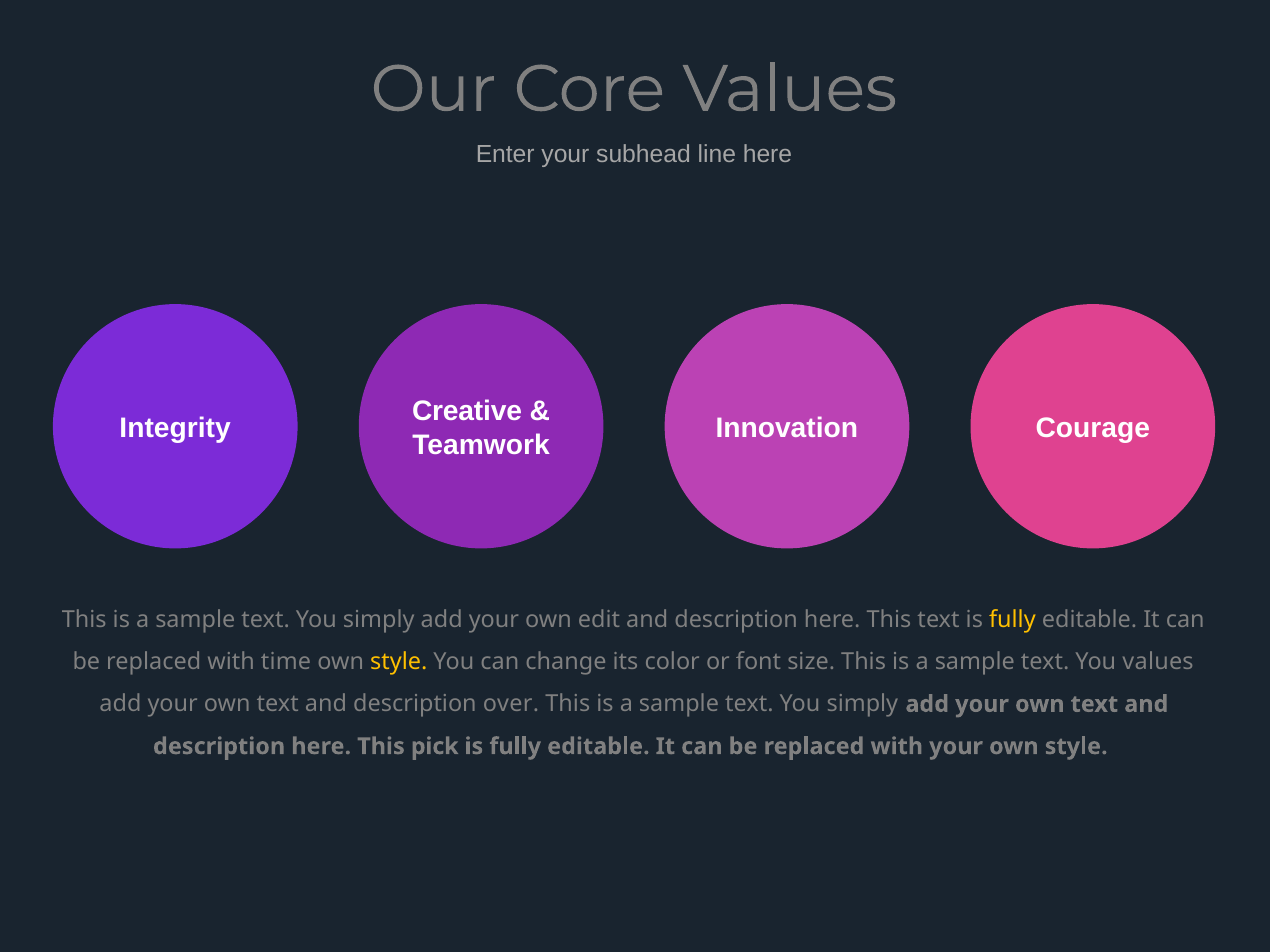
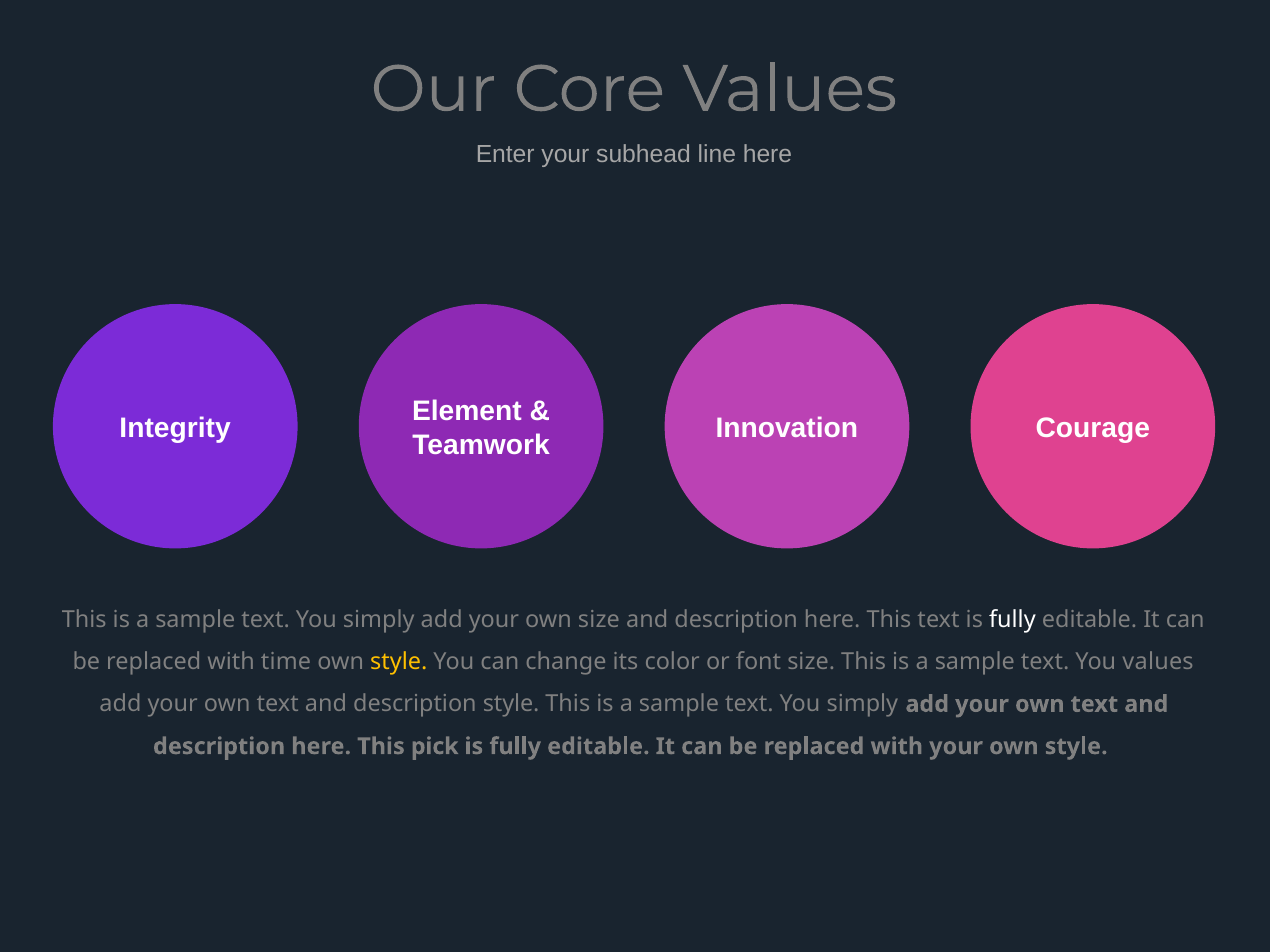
Creative: Creative -> Element
own edit: edit -> size
fully at (1012, 620) colour: yellow -> white
description over: over -> style
